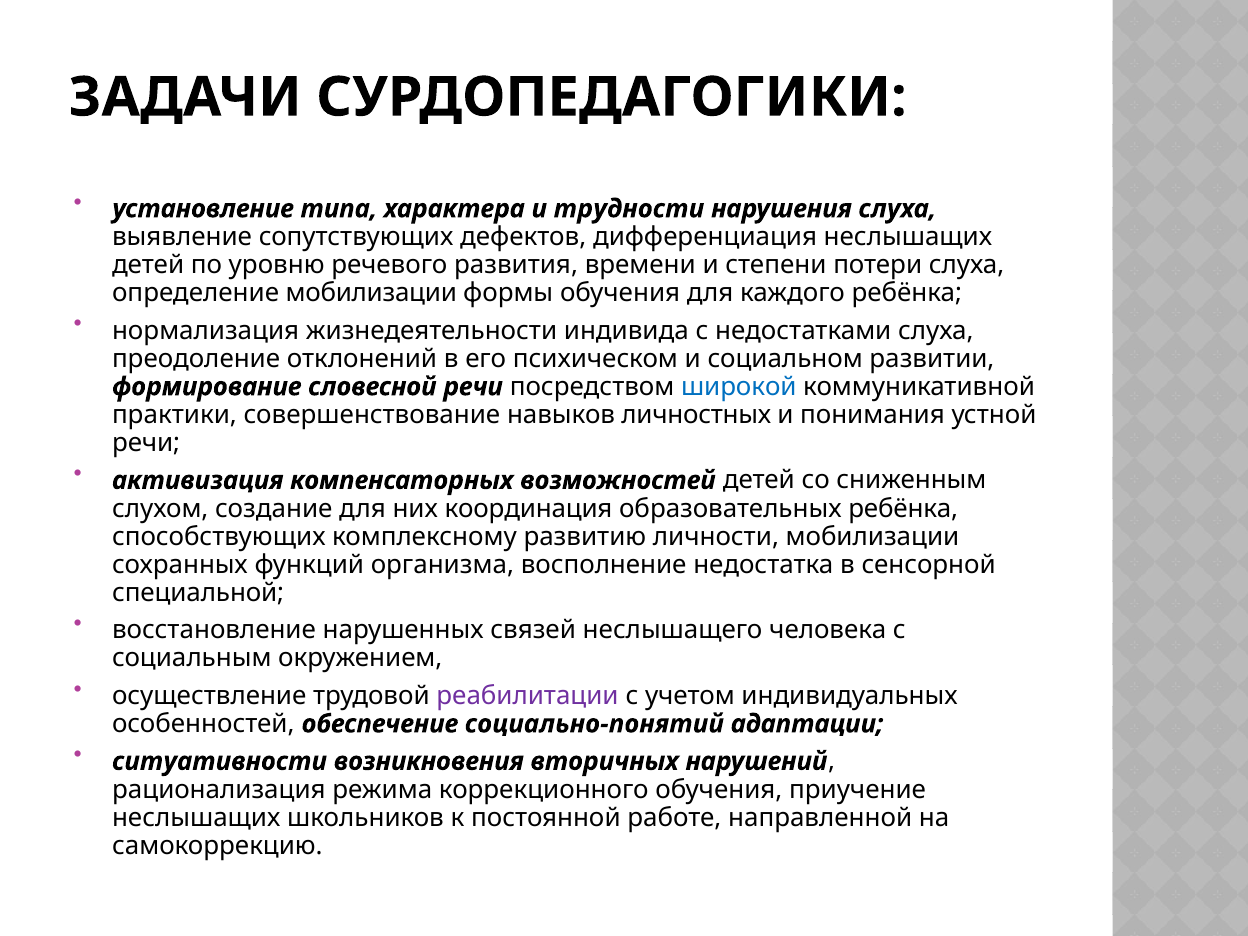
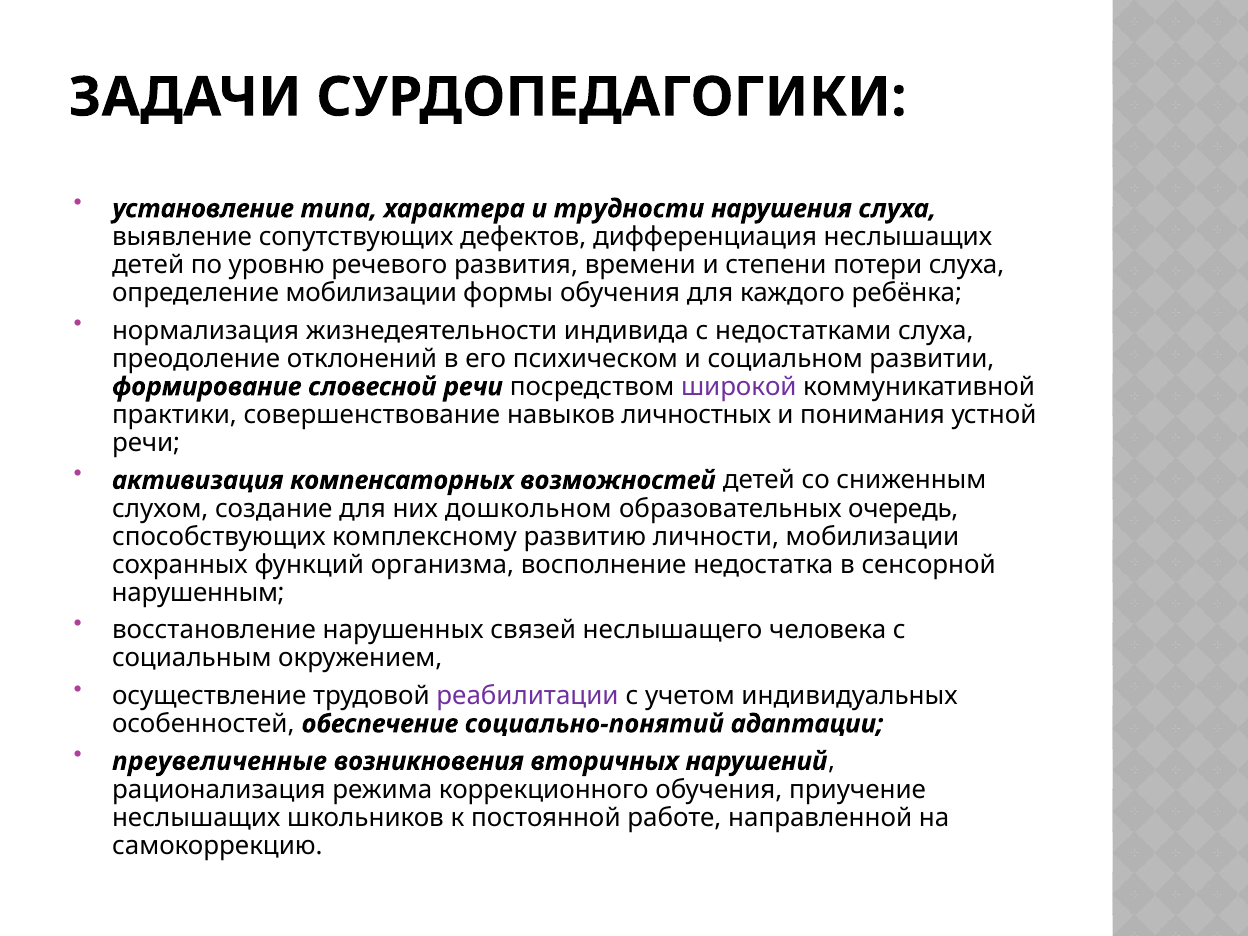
широкой colour: blue -> purple
координация: координация -> дошкольном
образовательных ребёнка: ребёнка -> очередь
специальной: специальной -> нарушенным
ситуативности: ситуативности -> преувеличенные
